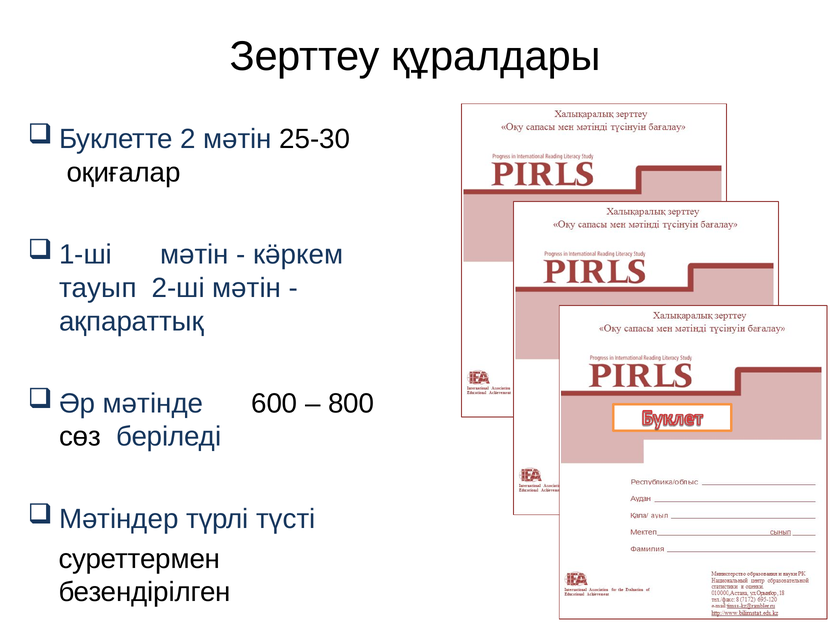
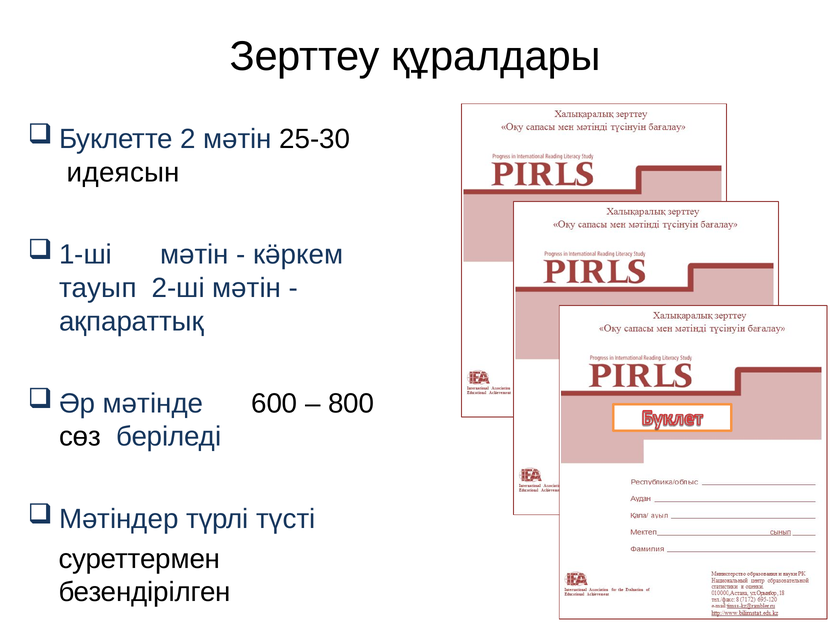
оқиғалар: оқиғалар -> идеясын
